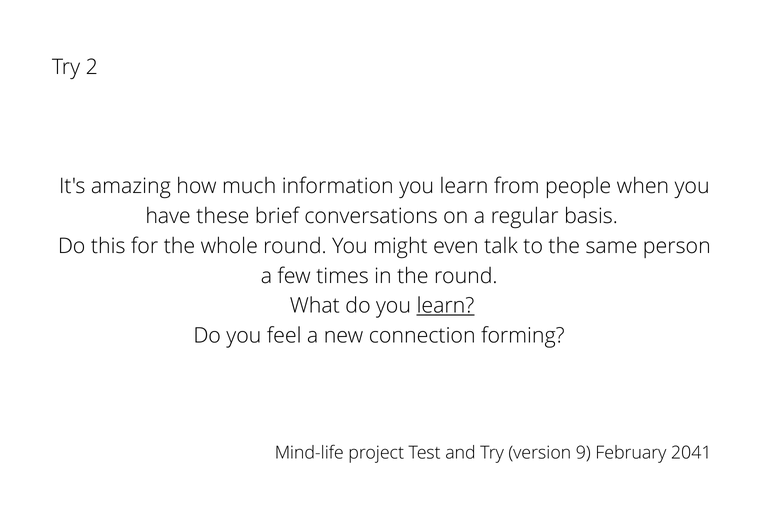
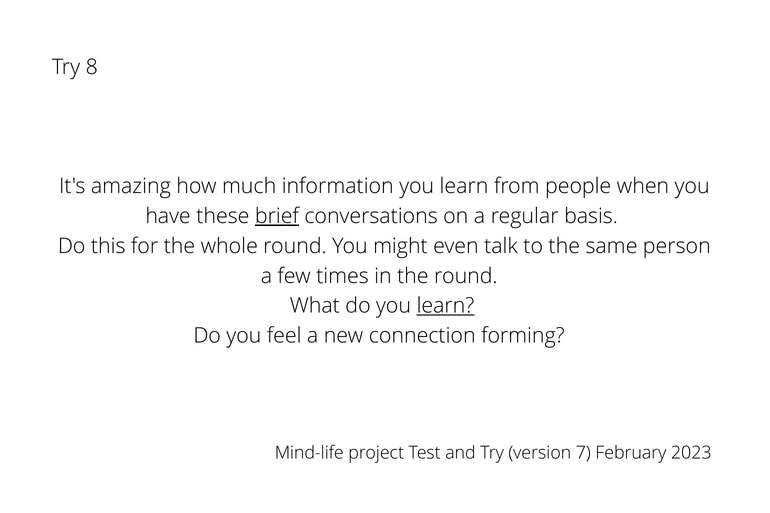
2: 2 -> 8
brief underline: none -> present
9: 9 -> 7
2041: 2041 -> 2023
